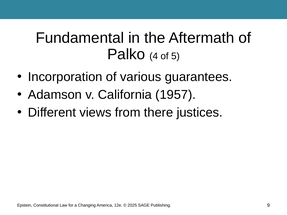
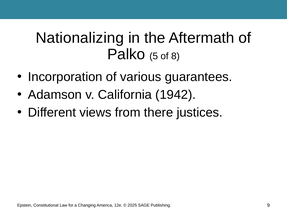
Fundamental: Fundamental -> Nationalizing
4: 4 -> 5
5: 5 -> 8
1957: 1957 -> 1942
